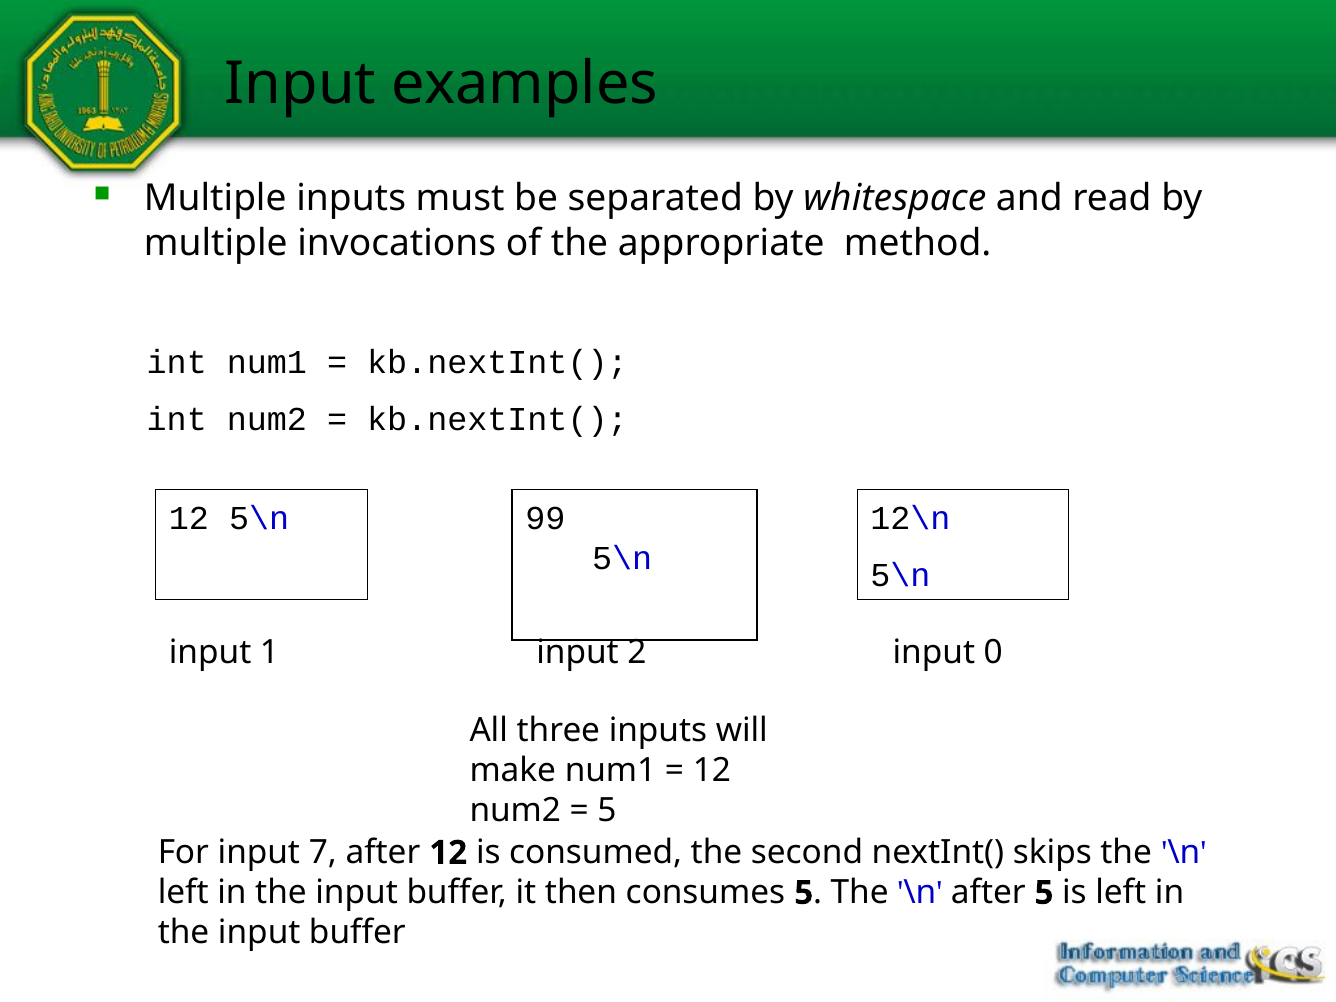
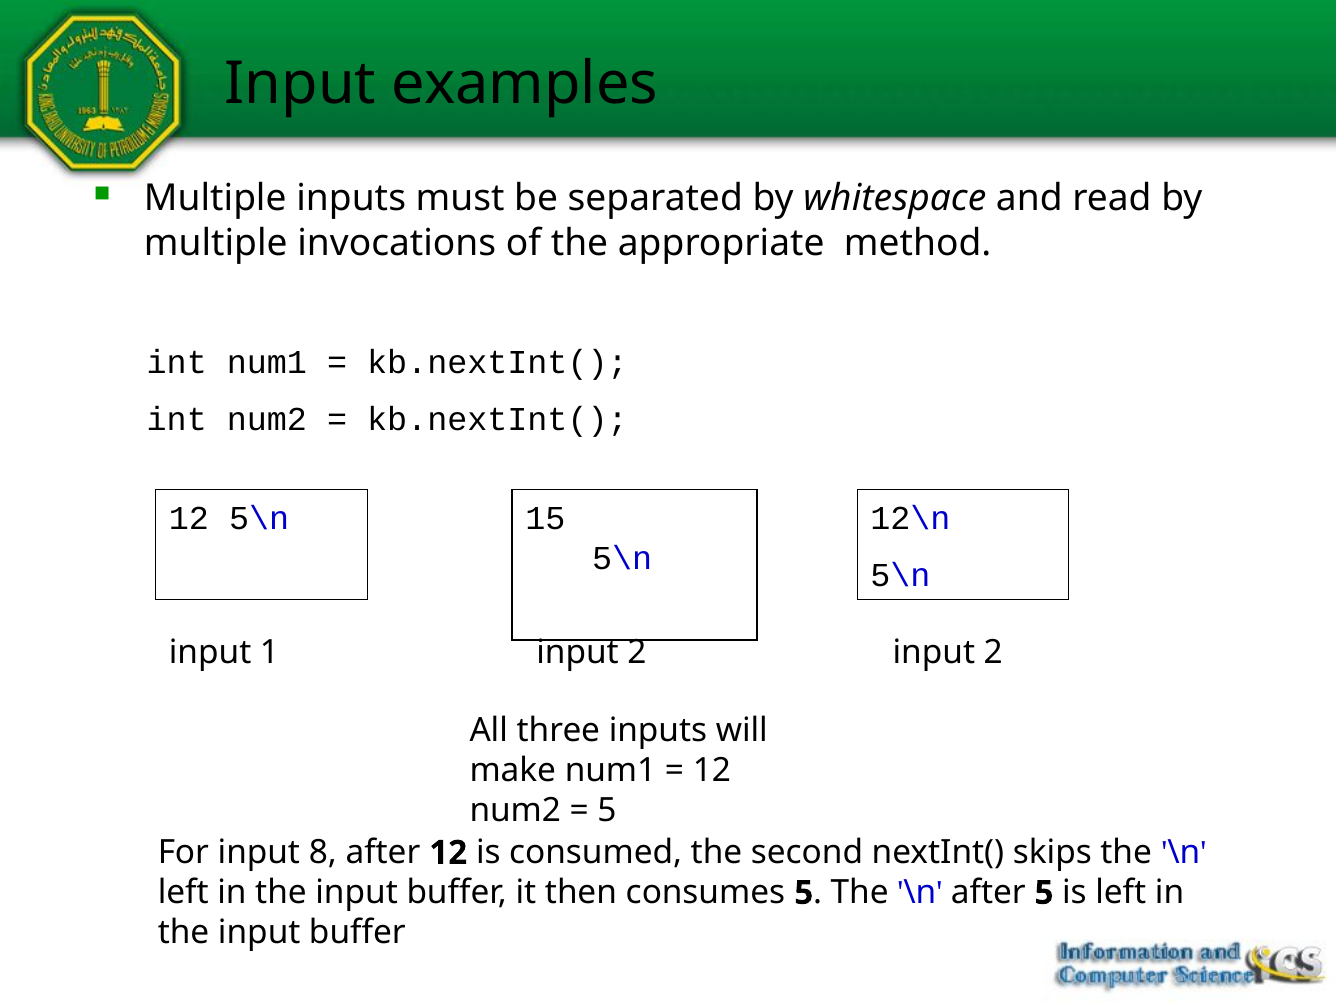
99: 99 -> 15
2 input 0: 0 -> 2
7: 7 -> 8
